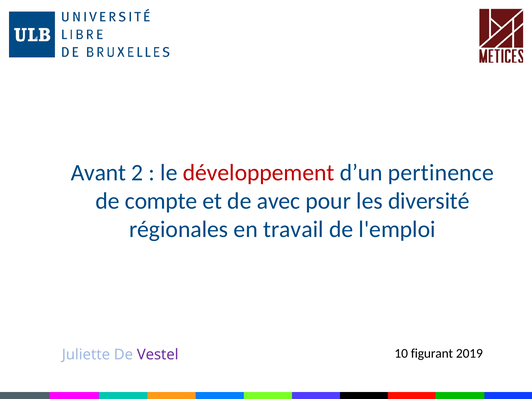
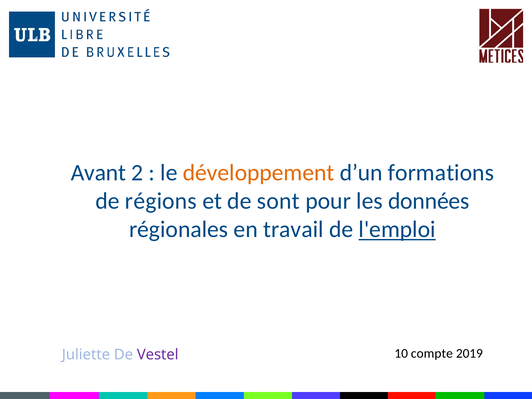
développement colour: red -> orange
pertinence: pertinence -> formations
compte: compte -> régions
avec: avec -> sont
diversité: diversité -> données
l'emploi underline: none -> present
figurant: figurant -> compte
